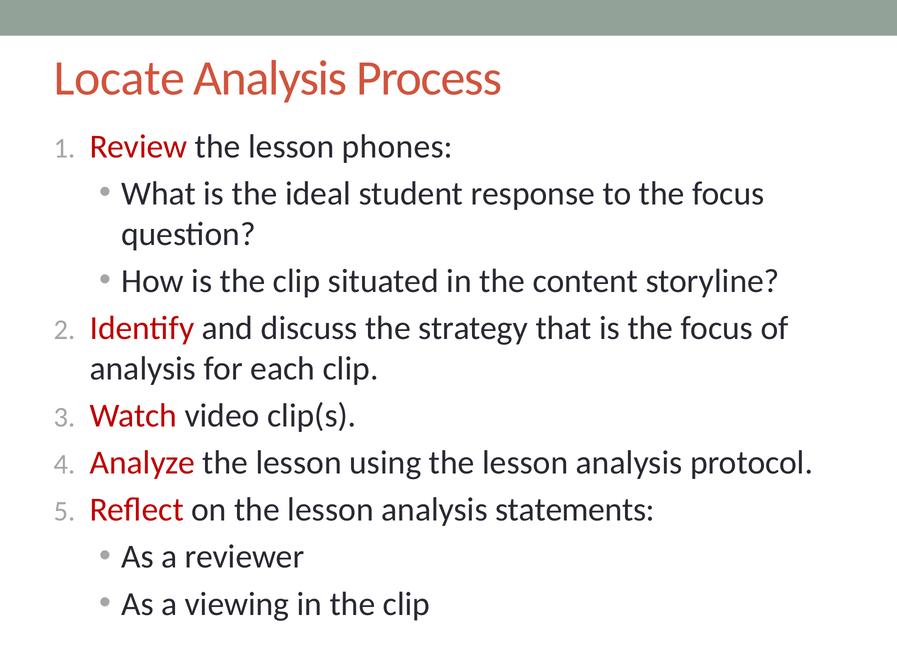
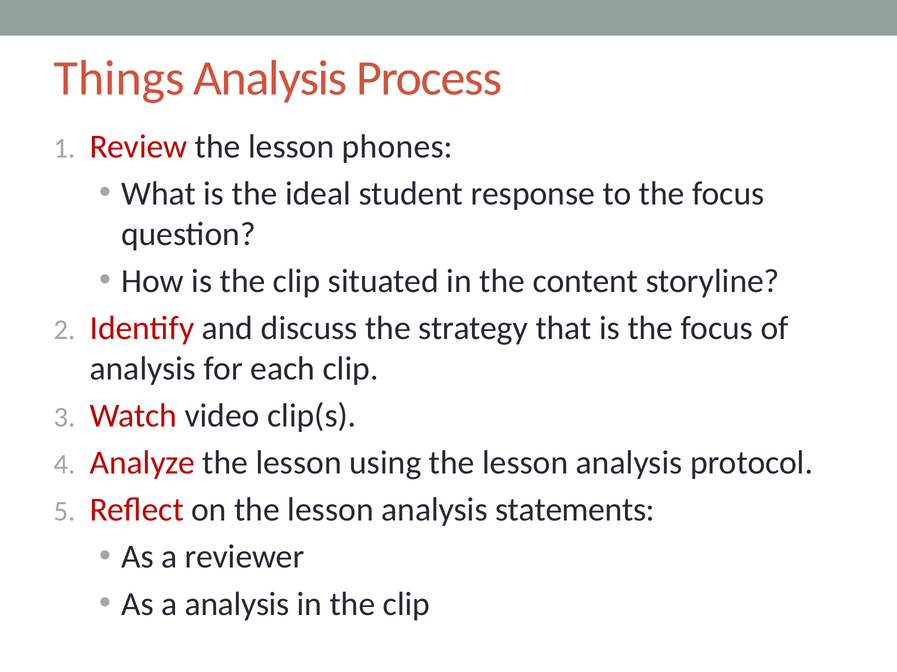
Locate: Locate -> Things
a viewing: viewing -> analysis
